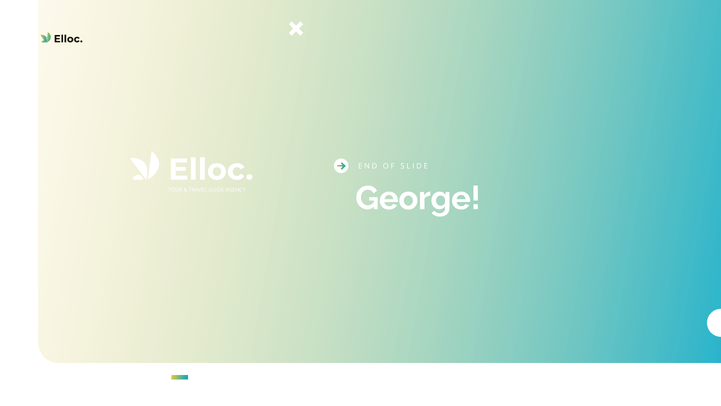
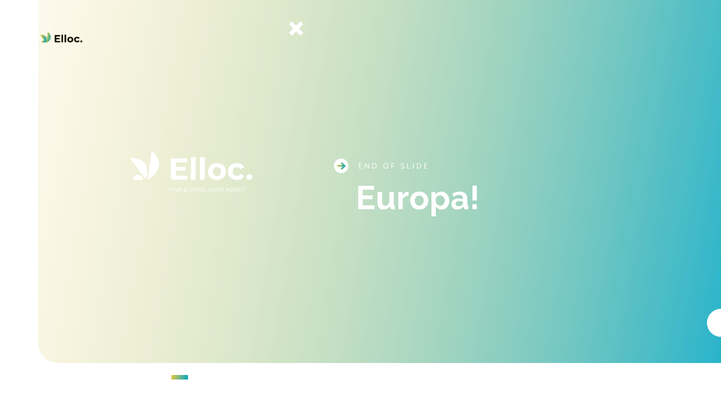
George: George -> Europa
